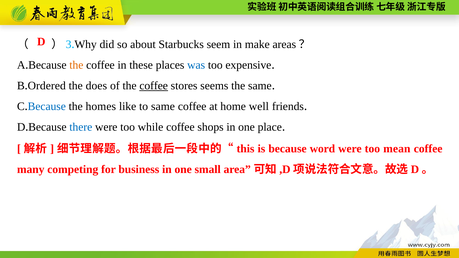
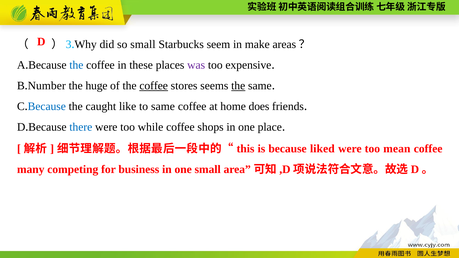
so about: about -> small
the at (76, 65) colour: orange -> blue
was colour: blue -> purple
Ordered: Ordered -> Number
does: does -> huge
the at (238, 86) underline: none -> present
homes: homes -> caught
well: well -> does
word: word -> liked
